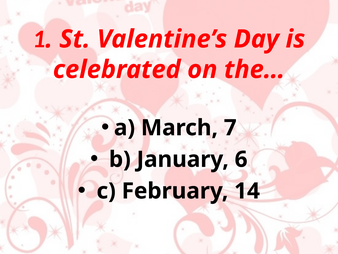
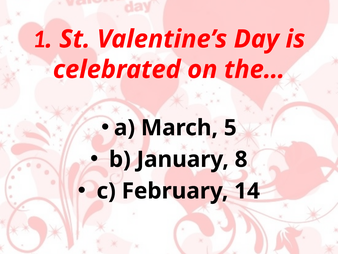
7: 7 -> 5
6: 6 -> 8
